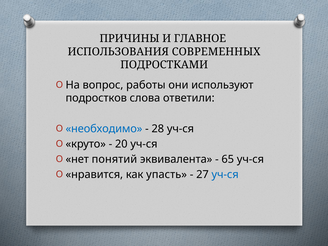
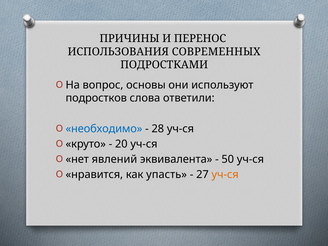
ГЛАВНОЕ: ГЛАВНОЕ -> ПЕРЕНОС
работы: работы -> основы
понятий: понятий -> явлений
65: 65 -> 50
уч-ся at (225, 175) colour: blue -> orange
